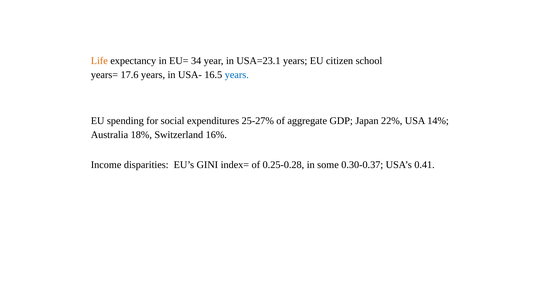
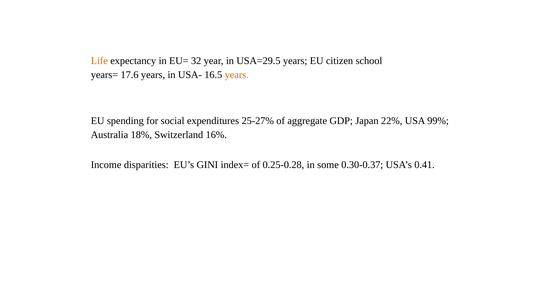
34: 34 -> 32
USA=23.1: USA=23.1 -> USA=29.5
years at (237, 75) colour: blue -> orange
14%: 14% -> 99%
